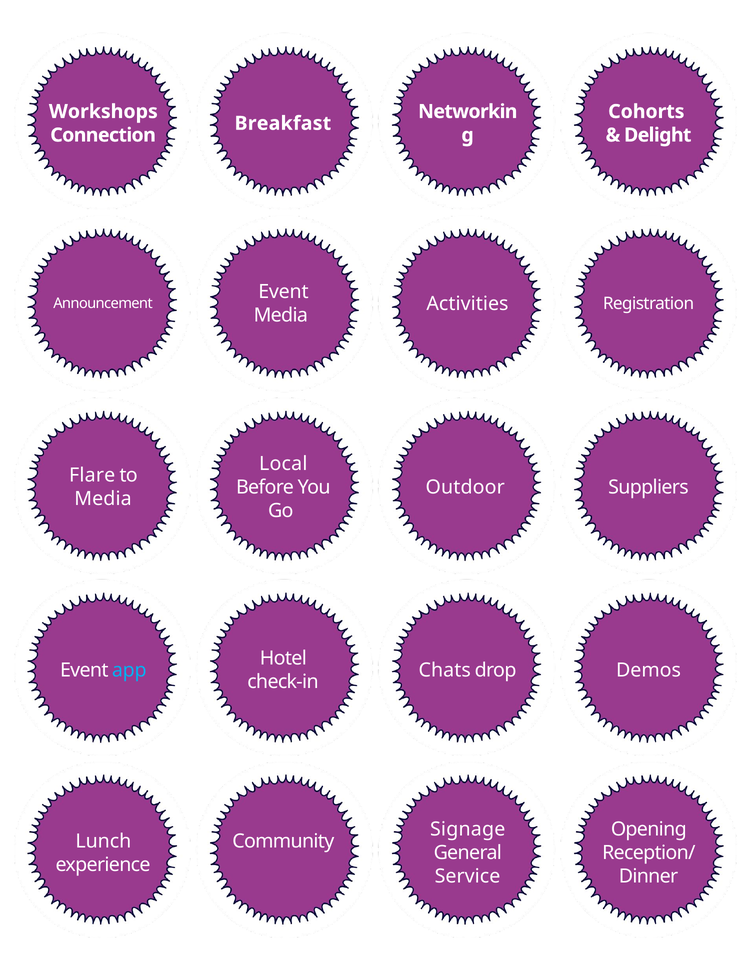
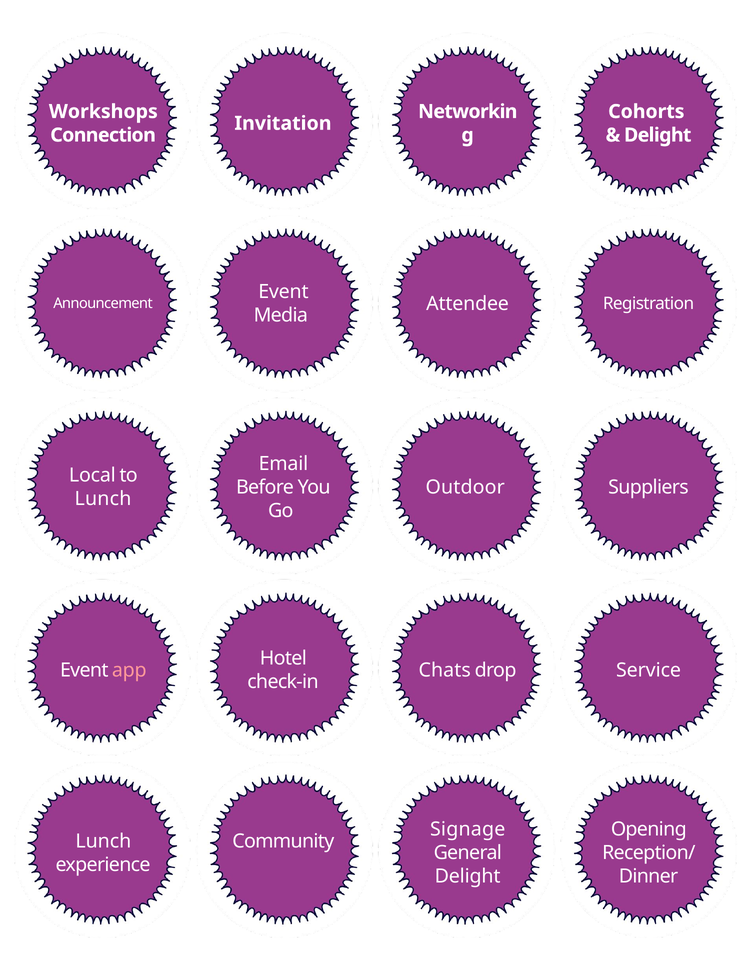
Breakfast: Breakfast -> Invitation
Activities: Activities -> Attendee
Local: Local -> Email
Flare: Flare -> Local
Media at (103, 499): Media -> Lunch
app colour: light blue -> pink
Demos: Demos -> Service
Service at (467, 876): Service -> Delight
